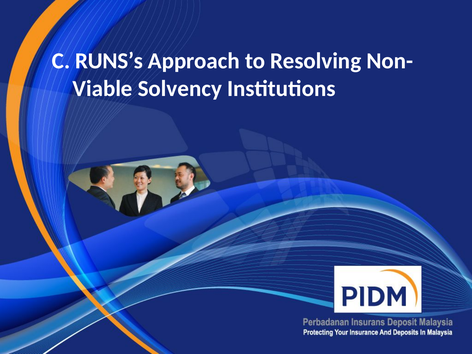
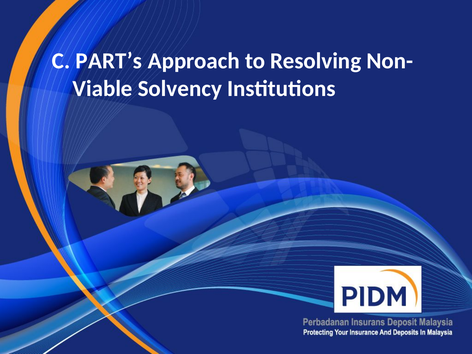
RUNS’s: RUNS’s -> PART’s
